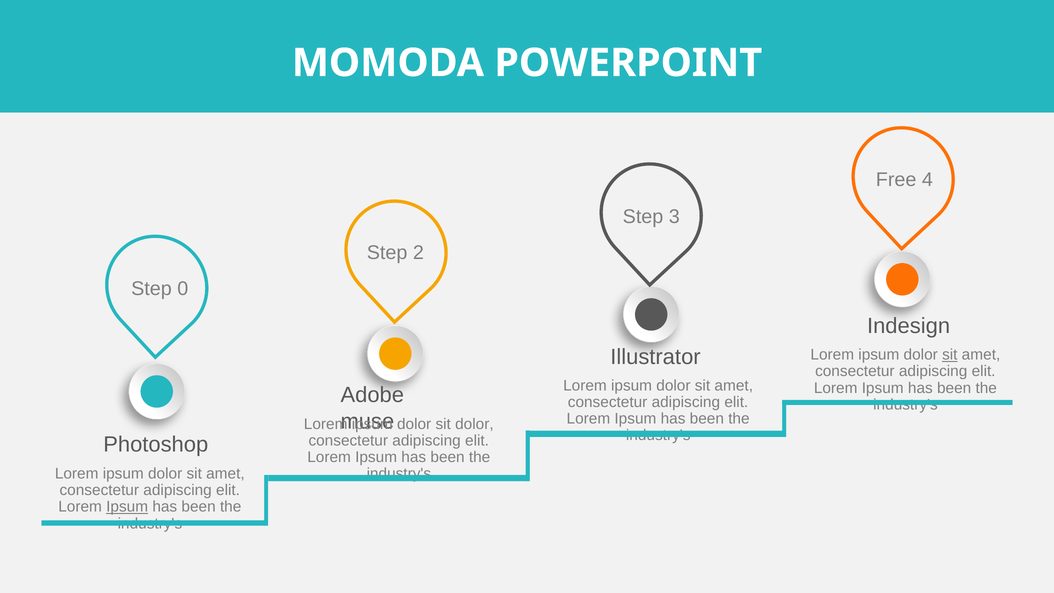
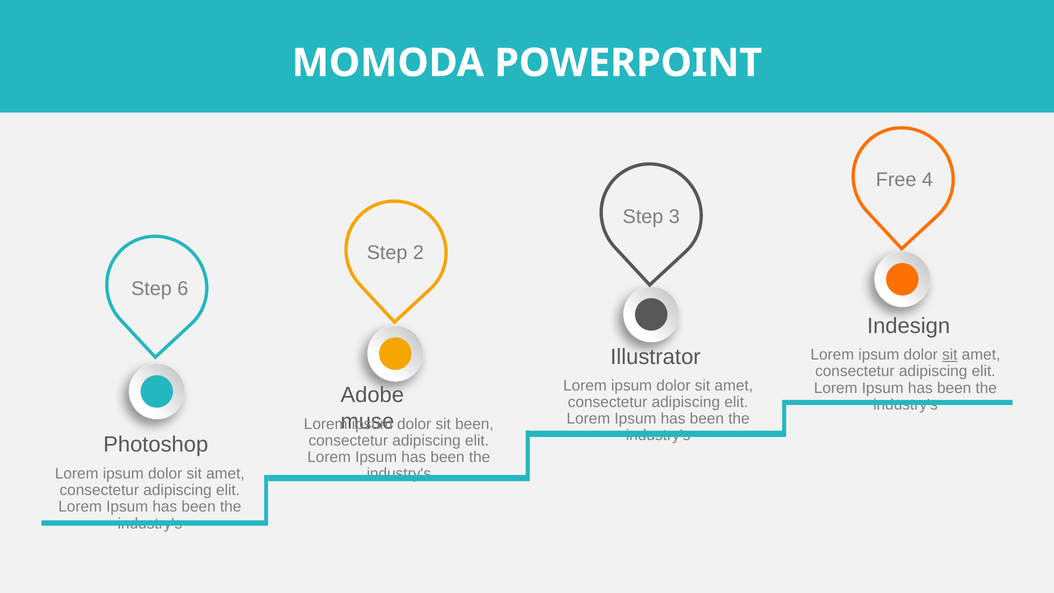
0: 0 -> 6
sit dolor: dolor -> been
Ipsum at (127, 507) underline: present -> none
